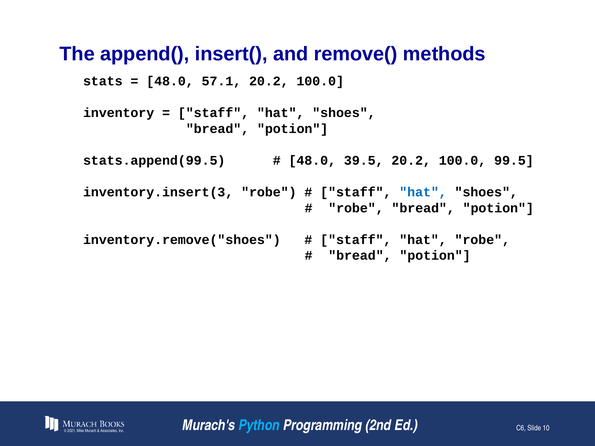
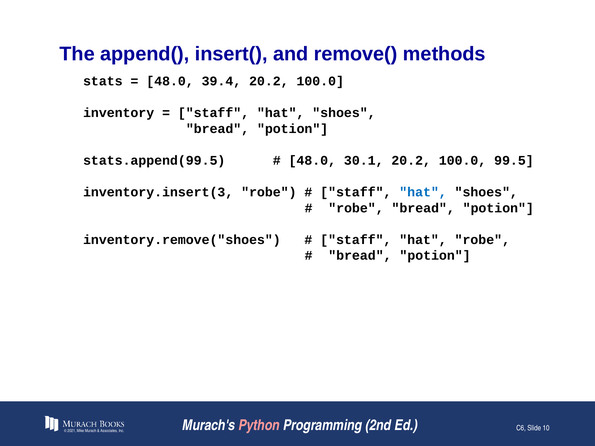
57.1: 57.1 -> 39.4
39.5: 39.5 -> 30.1
Python colour: light blue -> pink
